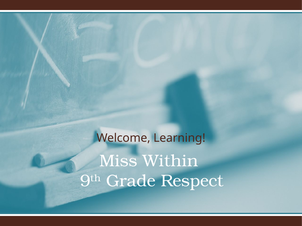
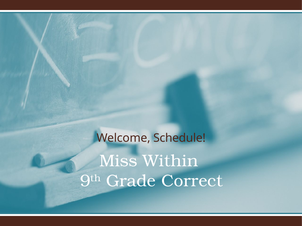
Learning: Learning -> Schedule
Respect: Respect -> Correct
